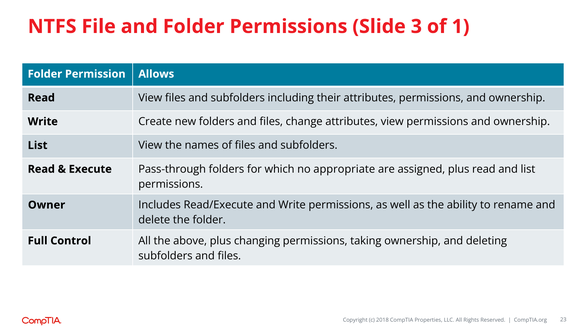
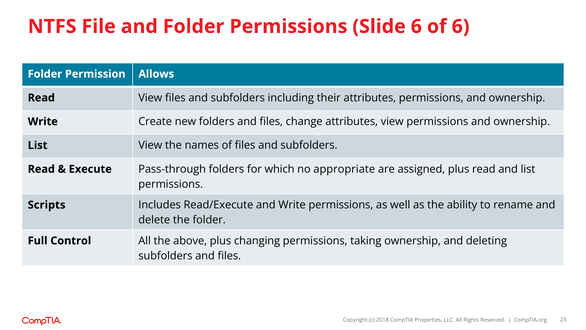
Slide 3: 3 -> 6
of 1: 1 -> 6
Owner: Owner -> Scripts
